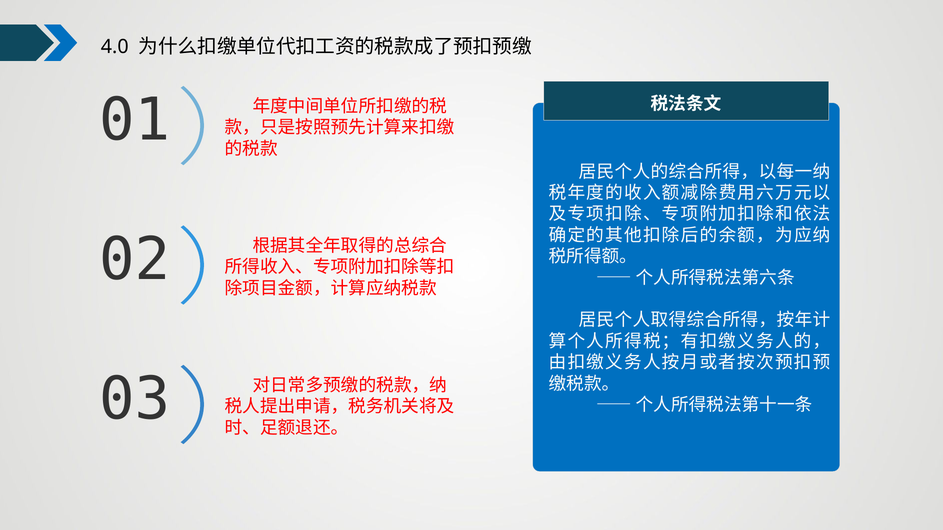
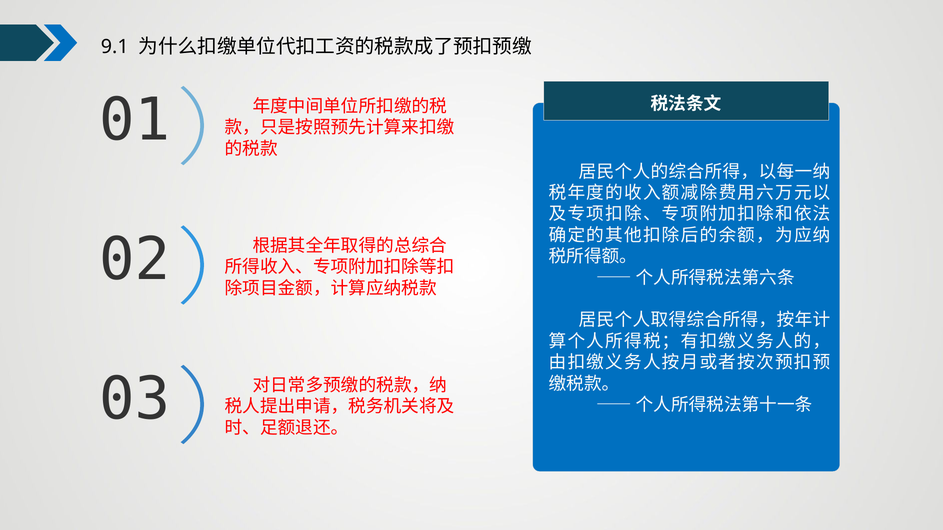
4.0: 4.0 -> 9.1
